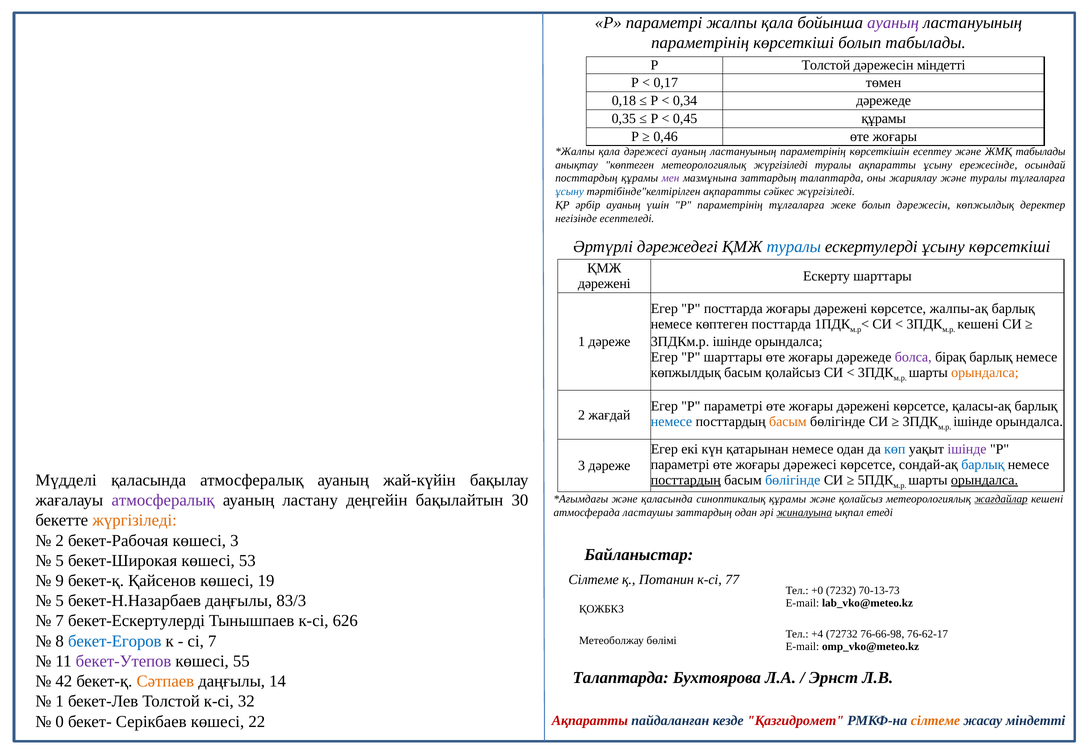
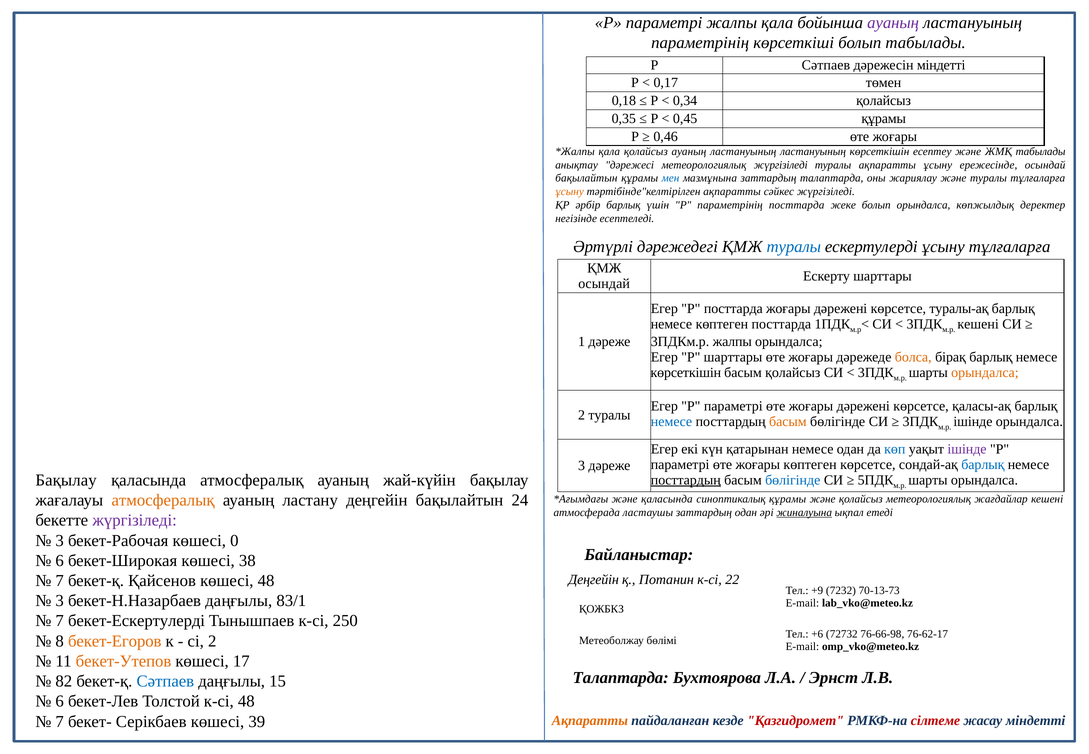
Р Толстой: Толстой -> Сәтпаев
0,34 дәрежеде: дәрежеде -> қолайсыз
қала дәрежесі: дәрежесі -> қолайсыз
параметрінің at (813, 152): параметрінің -> ластануының
анықтау көптеген: көптеген -> дәрежесі
посттардың at (586, 178): посттардың -> бақылайтын
мен colour: purple -> blue
ұсыну at (570, 192) colour: blue -> orange
әрбір ауаның: ауаның -> барлық
параметрінің тұлғаларға: тұлғаларға -> посттарда
болып дәрежесін: дәрежесін -> орындалса
ұсыну көрсеткіші: көрсеткіші -> тұлғаларға
дәрежені at (604, 284): дәрежені -> осындай
жалпы-ақ: жалпы-ақ -> туралы-ақ
3ПДКм.р ішінде: ішінде -> жалпы
болса colour: purple -> orange
көпжылдық at (686, 372): көпжылдық -> көрсеткішін
2 жағдай: жағдай -> туралы
жоғары дәрежесі: дәрежесі -> көптеген
Мүдделі at (66, 480): Мүдделі -> Бақылау
орындалса at (984, 480) underline: present -> none
атмосфералық at (163, 500) colour: purple -> orange
30: 30 -> 24
жағдайлар underline: present -> none
жүргізіледі at (135, 520) colour: orange -> purple
2 at (60, 540): 2 -> 3
көшесі 3: 3 -> 0
5 at (60, 561): 5 -> 6
53: 53 -> 38
Сілтеме at (594, 579): Сілтеме -> Деңгейін
77: 77 -> 22
9 at (60, 581): 9 -> 7
көшесі 19: 19 -> 48
+0: +0 -> +9
5 at (60, 601): 5 -> 3
83/3: 83/3 -> 83/1
626: 626 -> 250
+4: +4 -> +6
бекет-Егоров colour: blue -> orange
сі 7: 7 -> 2
бекет-Утепов colour: purple -> orange
55: 55 -> 17
42: 42 -> 82
Сәтпаев at (165, 681) colour: orange -> blue
14: 14 -> 15
1 at (60, 701): 1 -> 6
к-сі 32: 32 -> 48
0 at (60, 721): 0 -> 7
22: 22 -> 39
Ақпаратты at (590, 721) colour: red -> orange
сілтеме at (935, 721) colour: orange -> red
